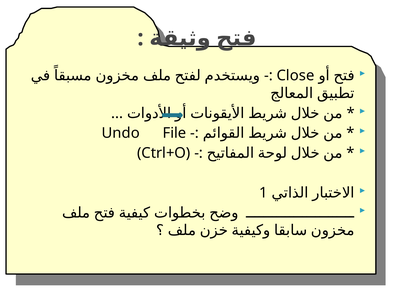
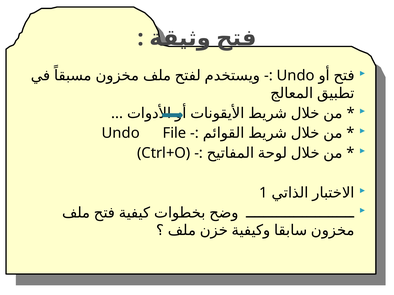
Close at (296, 76): Close -> Undo
